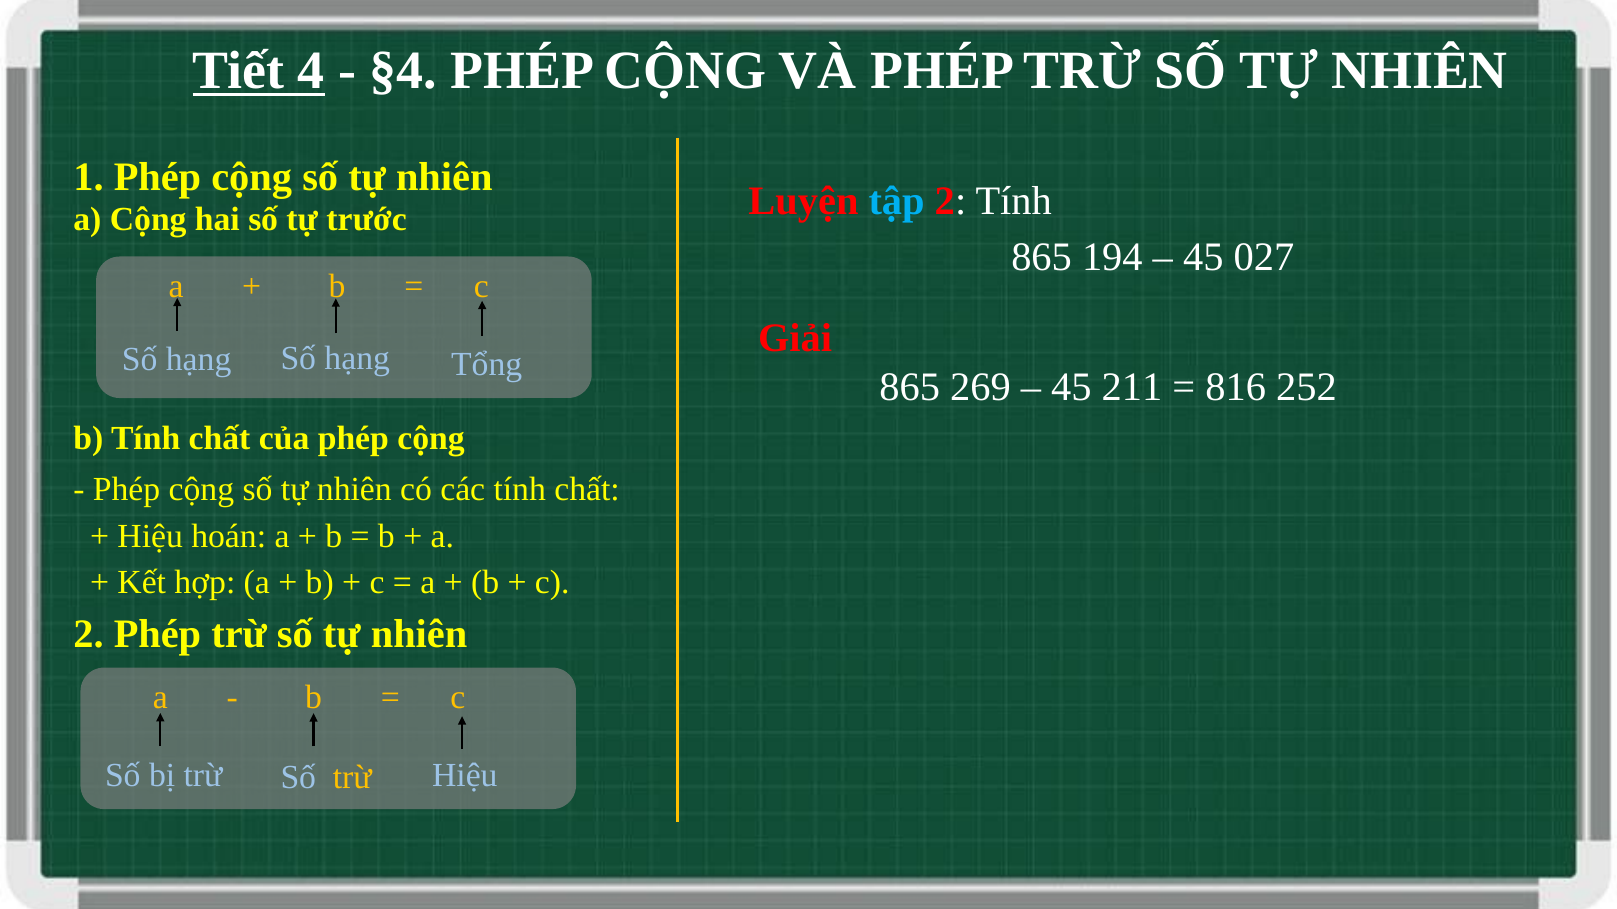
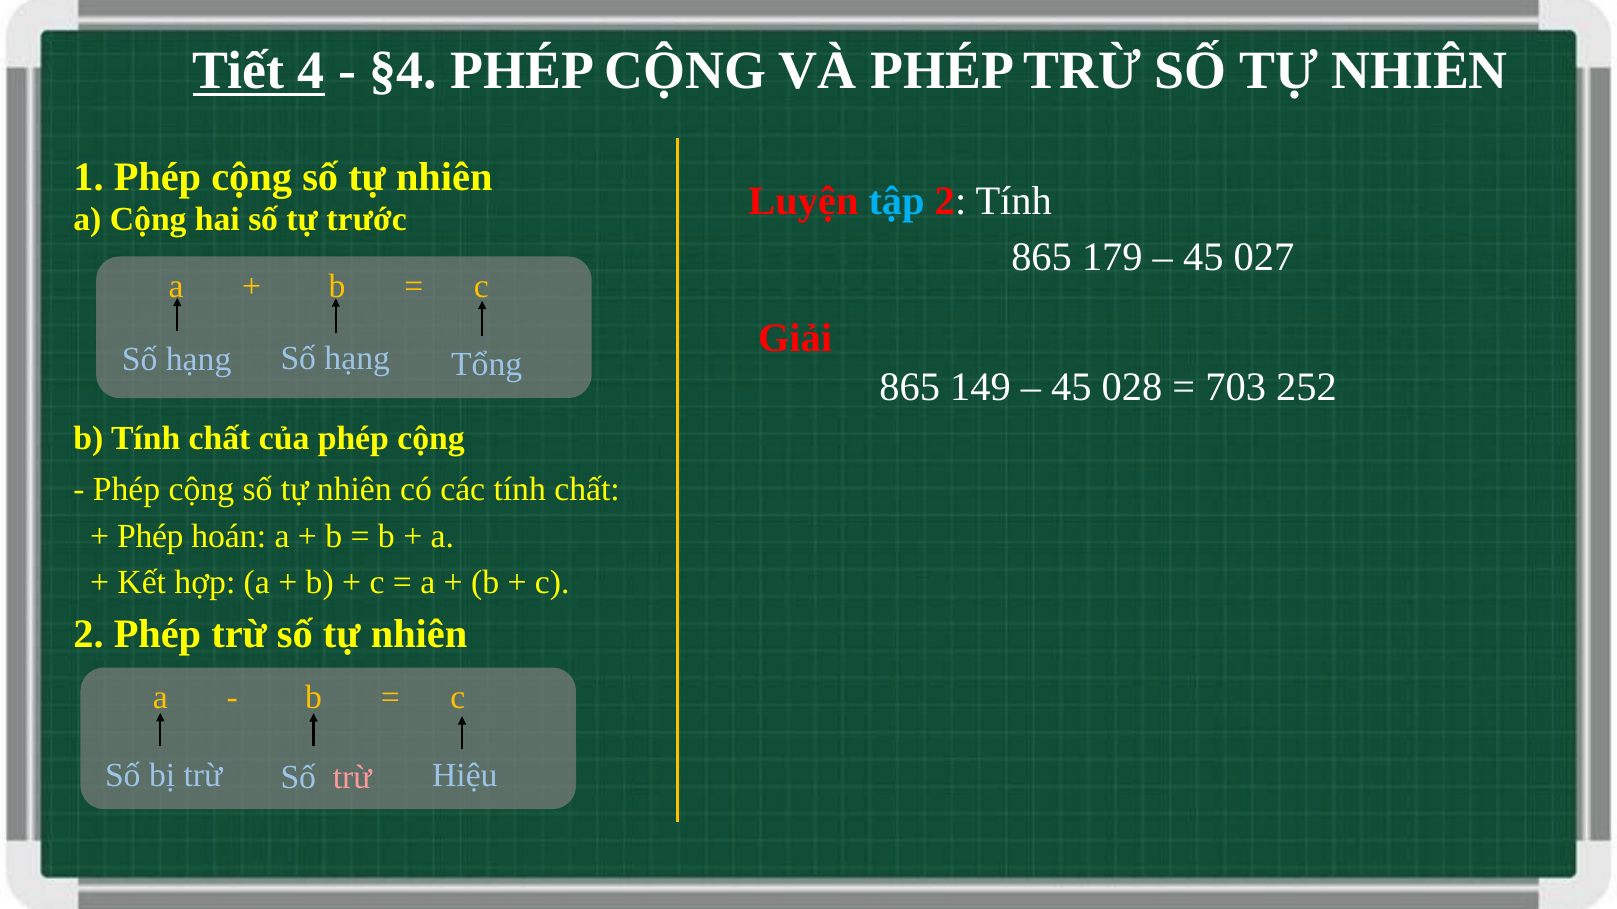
194: 194 -> 179
269: 269 -> 149
211: 211 -> 028
816: 816 -> 703
Hiệu at (150, 537): Hiệu -> Phép
trừ at (352, 778) colour: yellow -> pink
